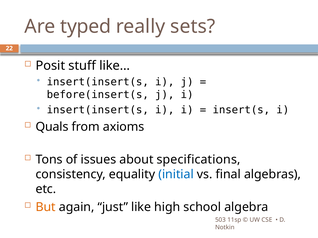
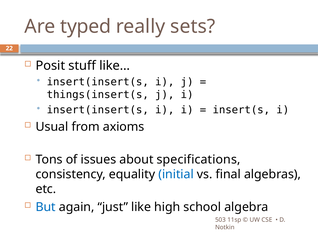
before(insert(s: before(insert(s -> things(insert(s
Quals: Quals -> Usual
But colour: orange -> blue
